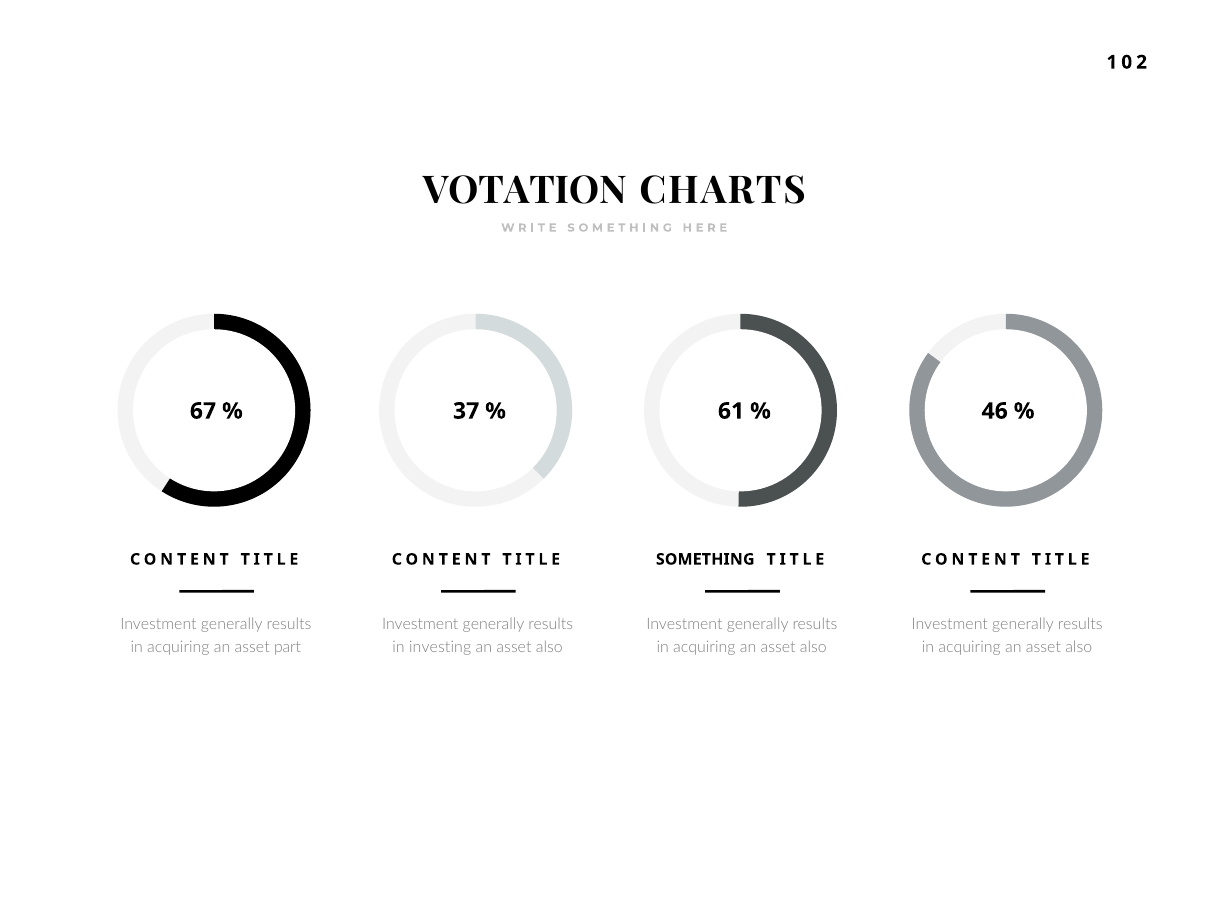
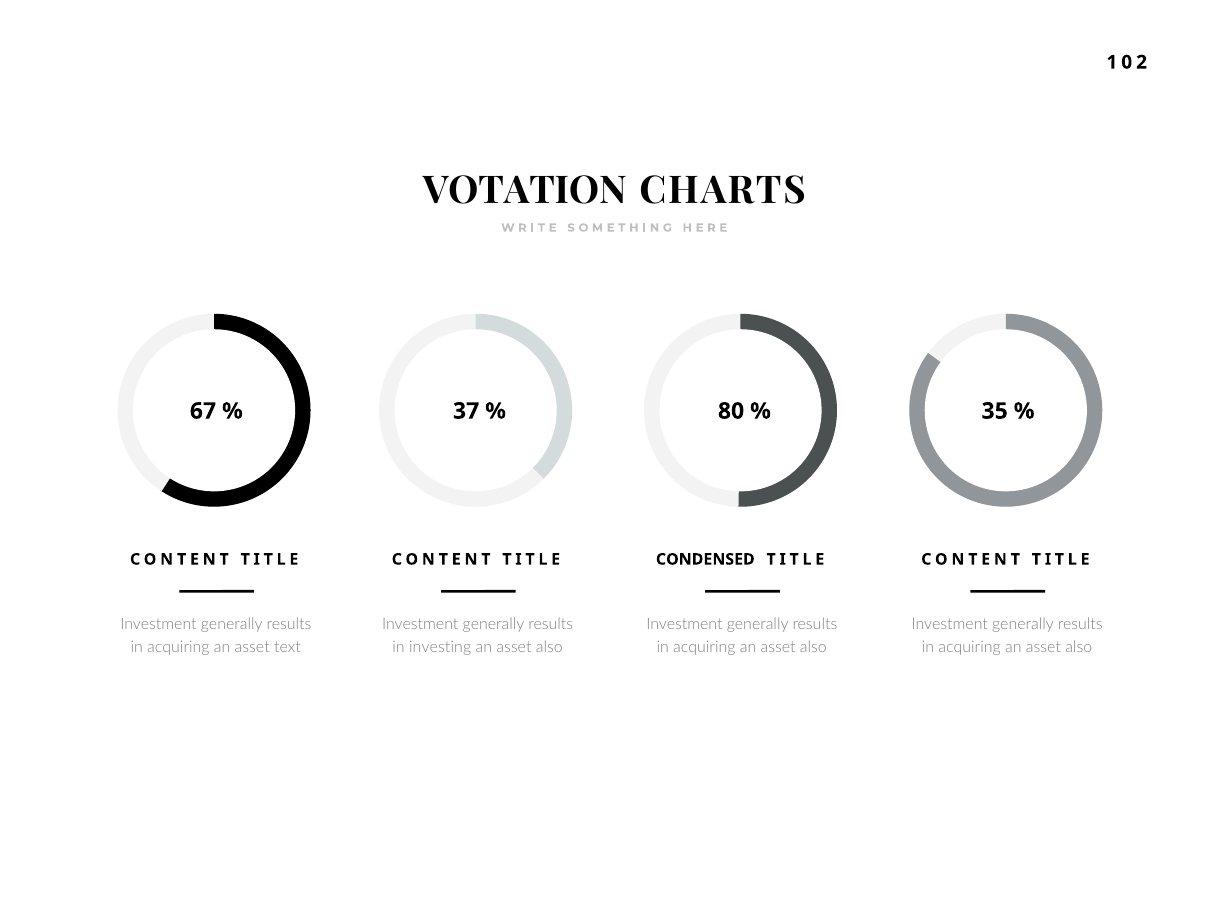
61: 61 -> 80
46: 46 -> 35
SOMETHING: SOMETHING -> CONDENSED
part: part -> text
